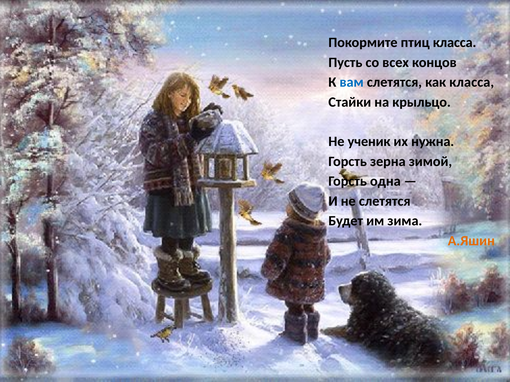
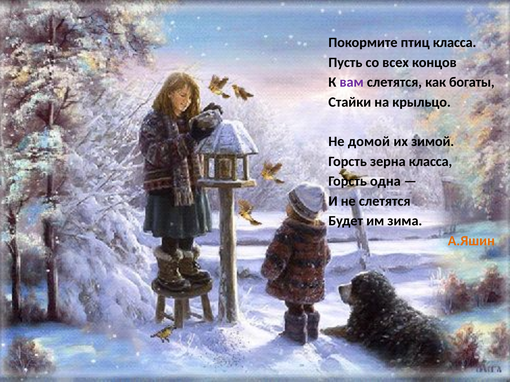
вам colour: blue -> purple
как класса: класса -> богаты
ученик: ученик -> домой
нужна: нужна -> зимой
зерна зимой: зимой -> класса
